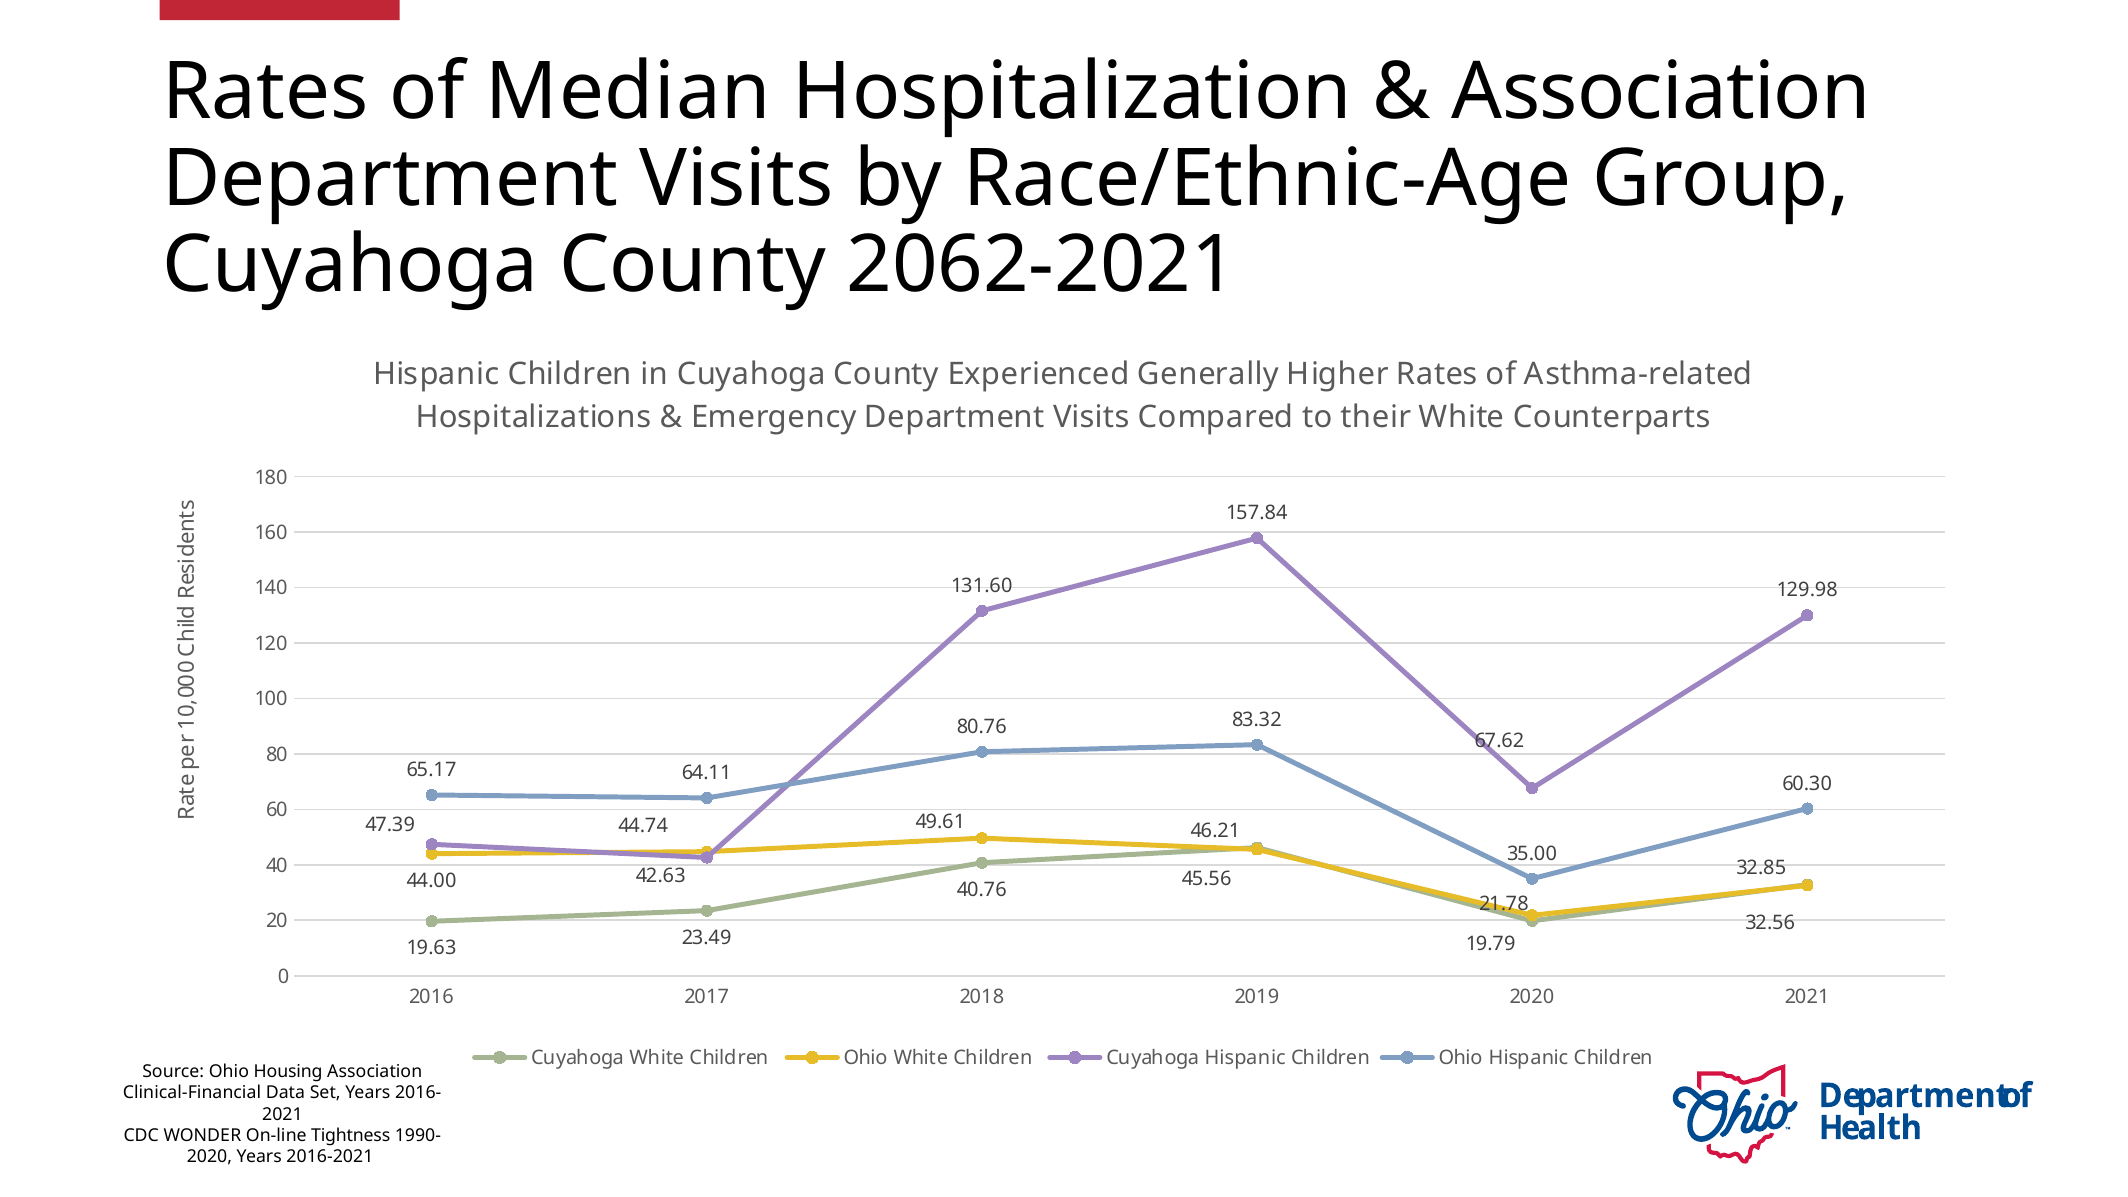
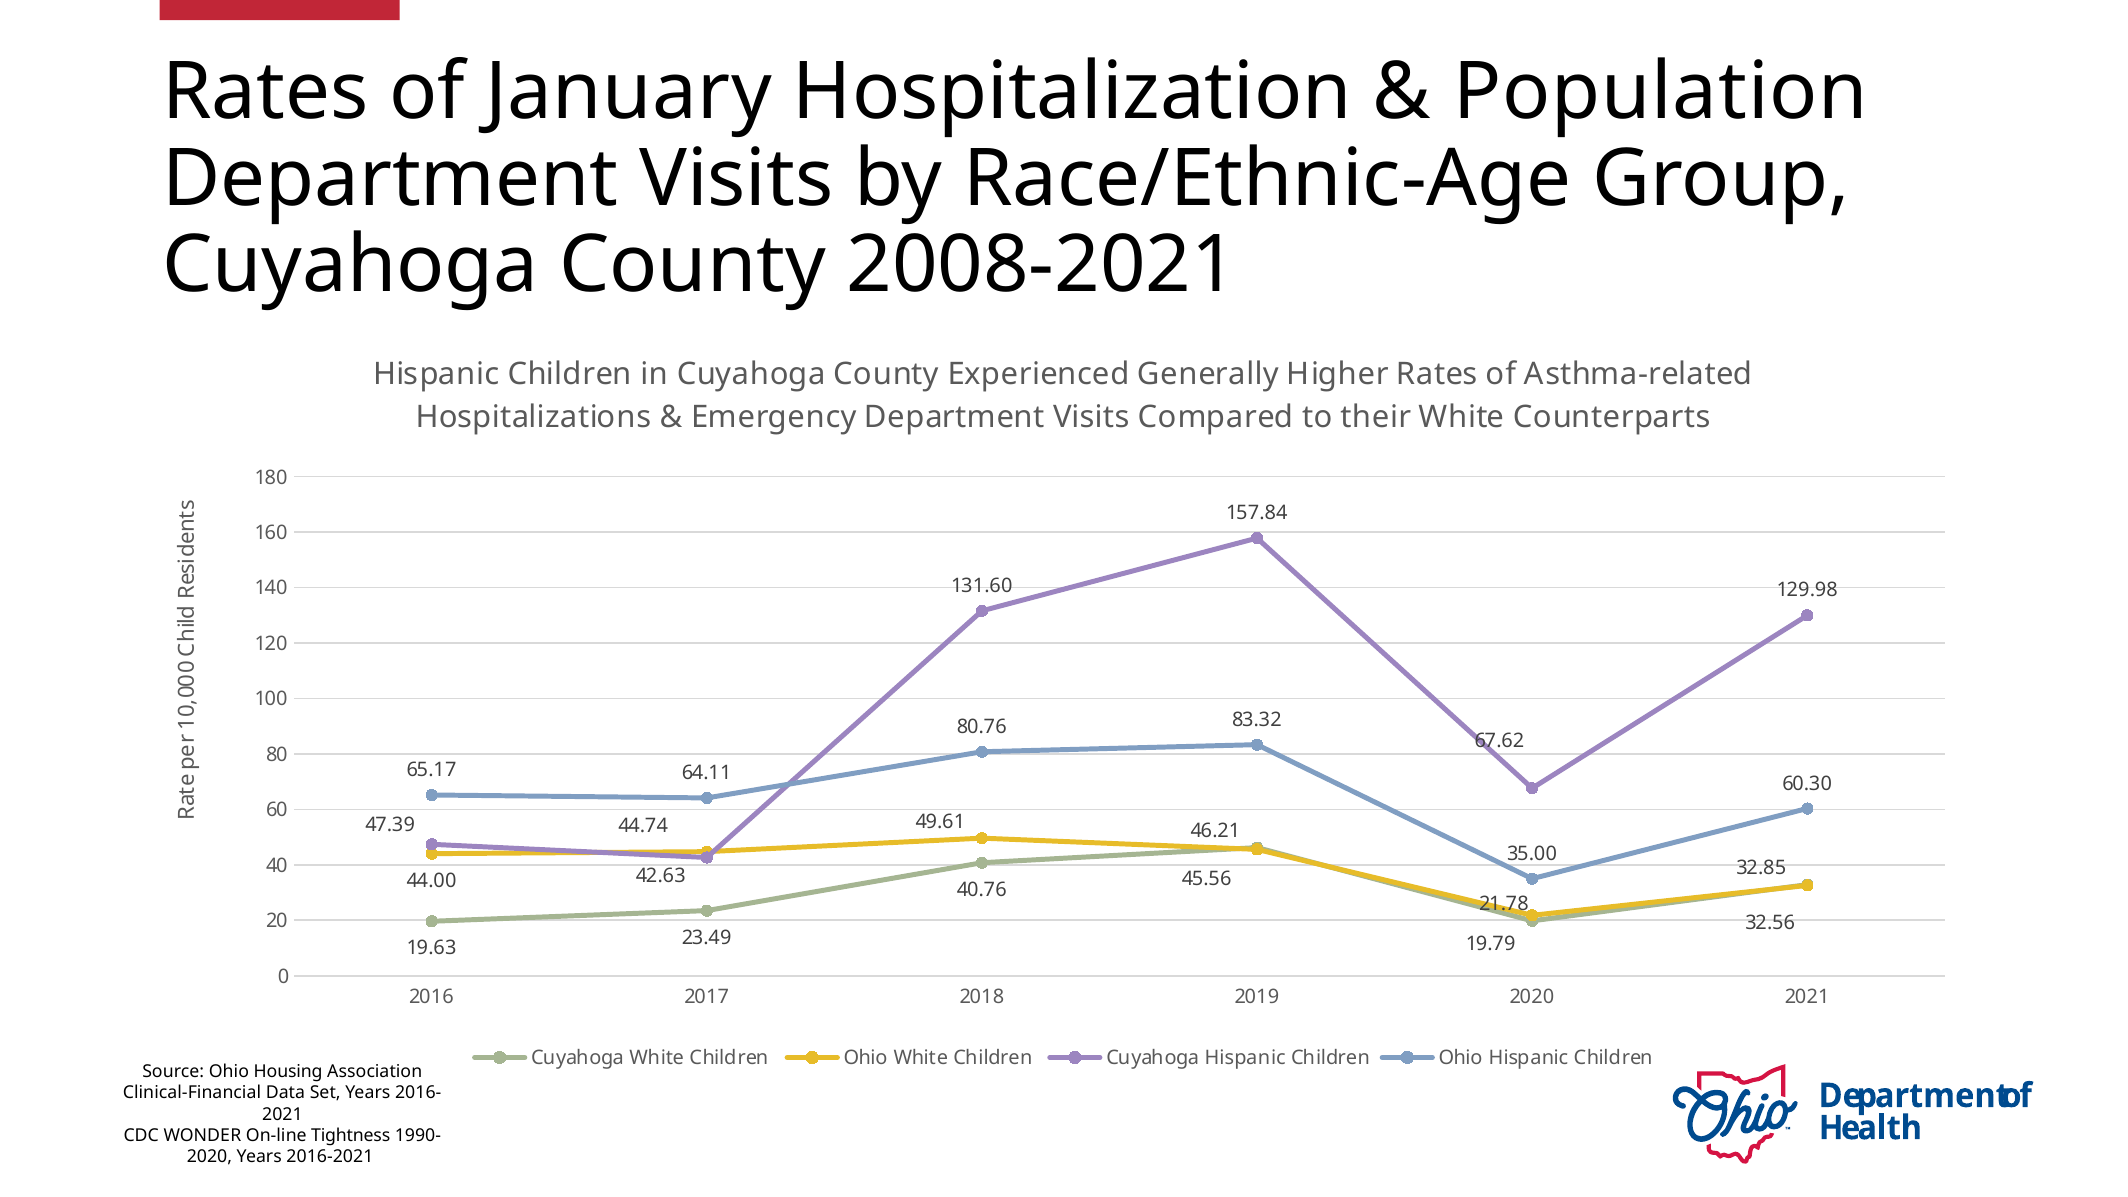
Median: Median -> January
Association at (1661, 93): Association -> Population
2062-2021: 2062-2021 -> 2008-2021
